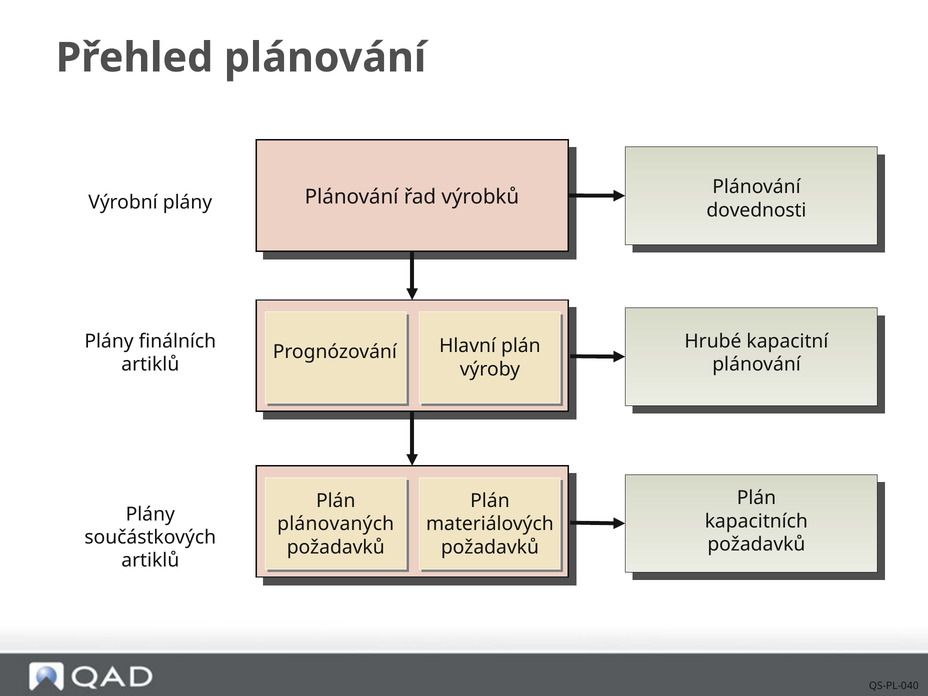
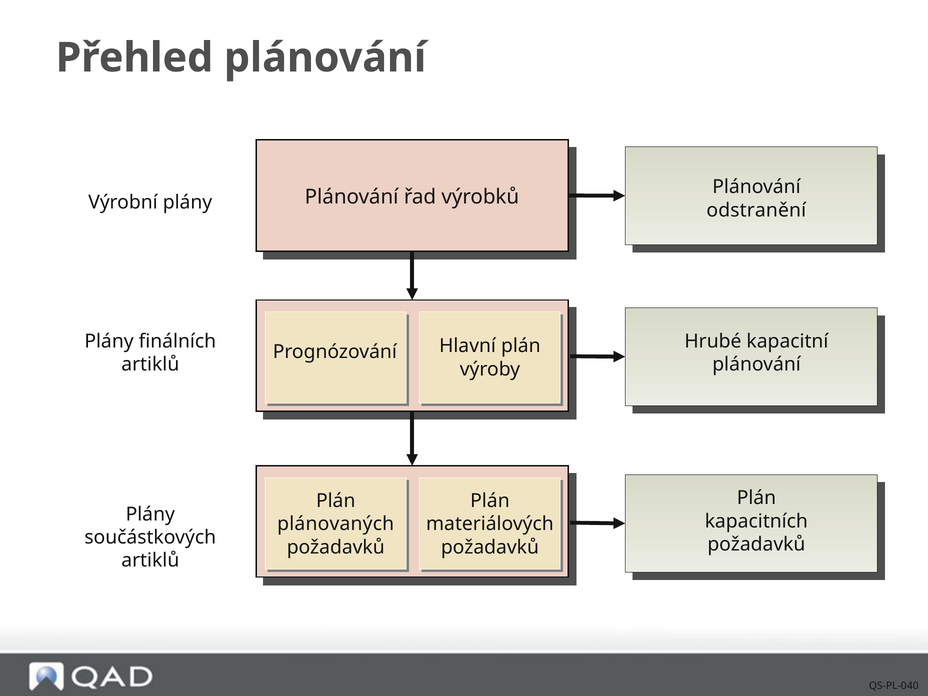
dovednosti: dovednosti -> odstranění
